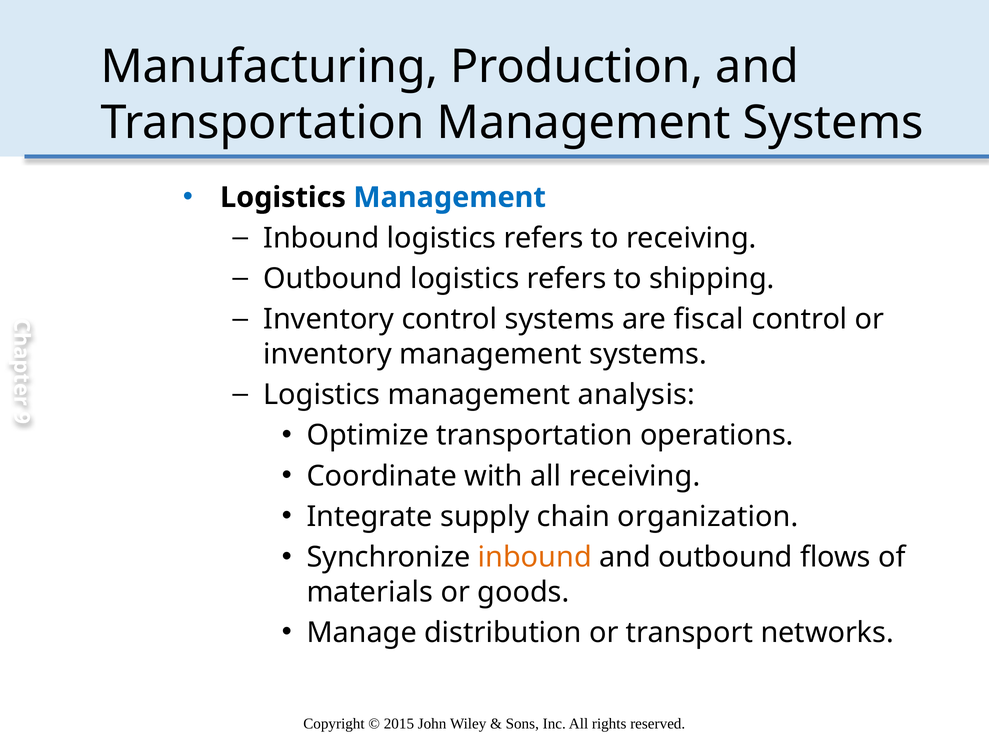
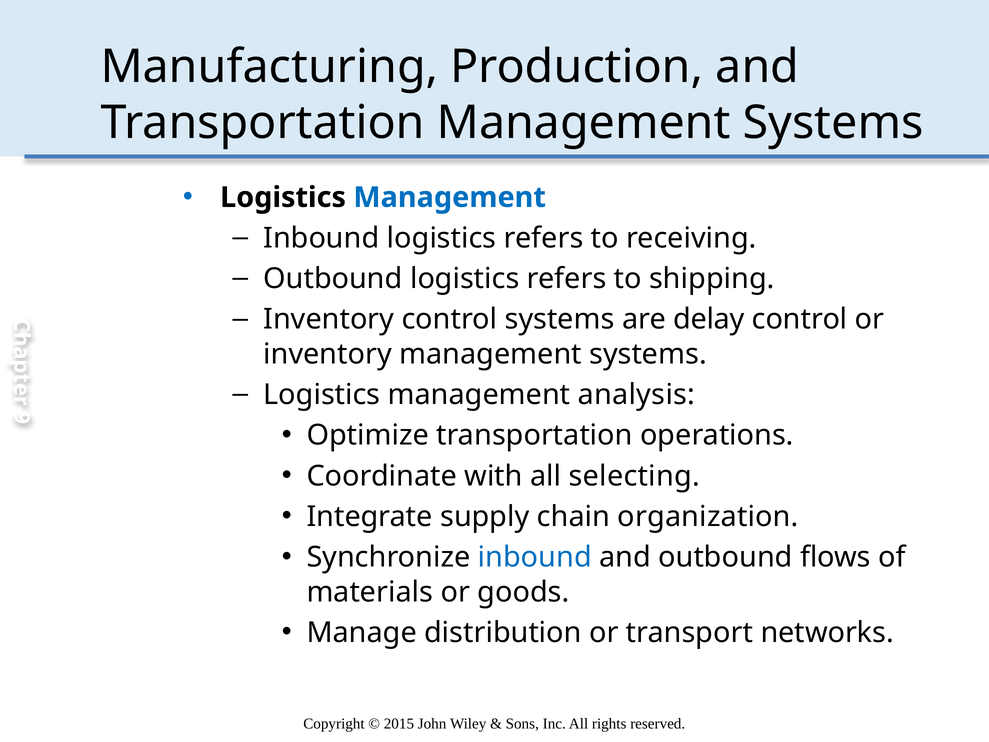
fiscal: fiscal -> delay
all receiving: receiving -> selecting
inbound at (535, 557) colour: orange -> blue
